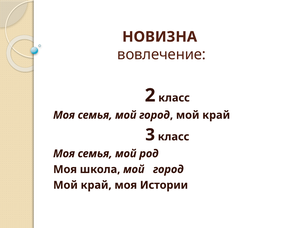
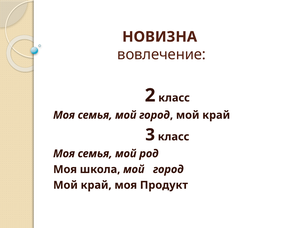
Истории: Истории -> Продукт
